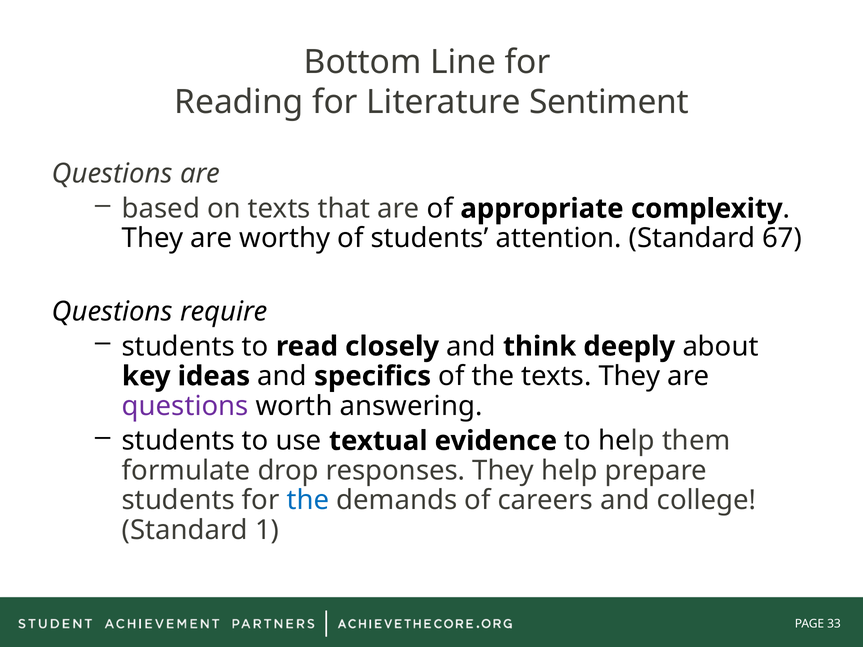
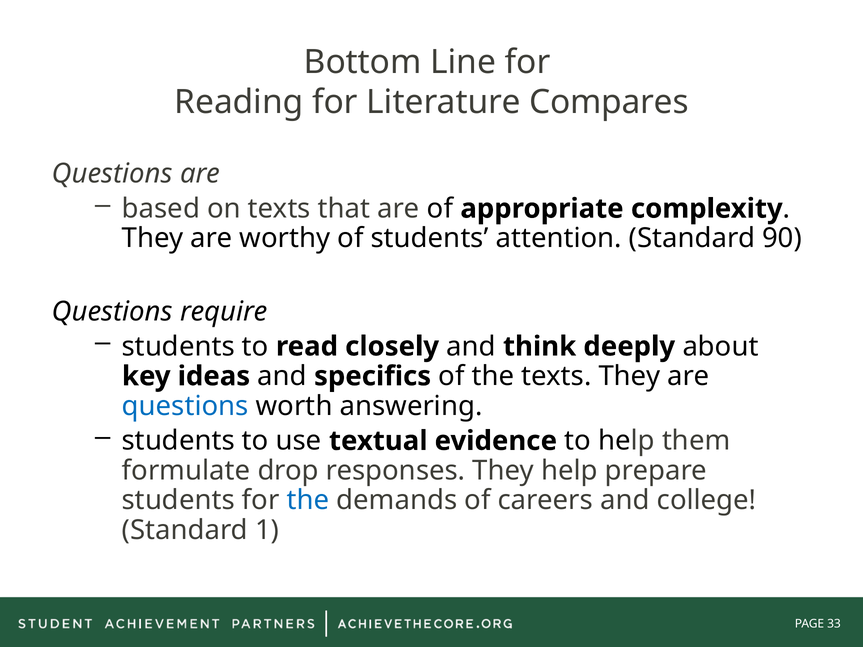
Sentiment: Sentiment -> Compares
67: 67 -> 90
questions at (185, 406) colour: purple -> blue
